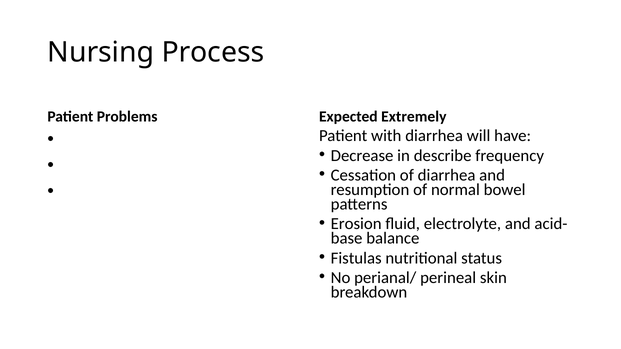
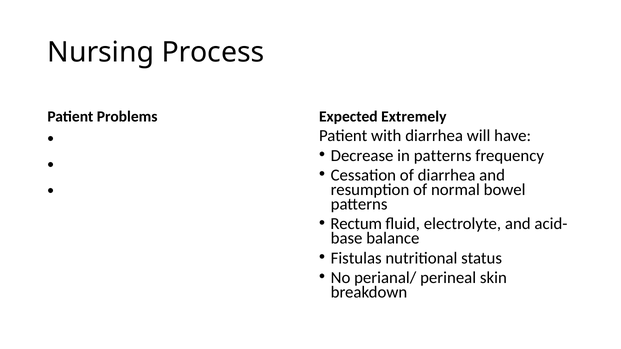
in describe: describe -> patterns
Erosion: Erosion -> Rectum
